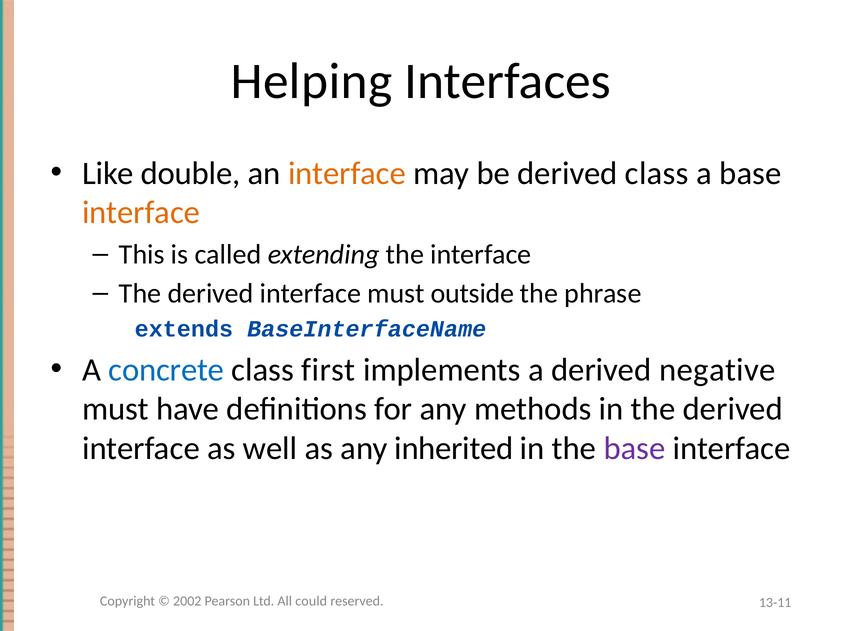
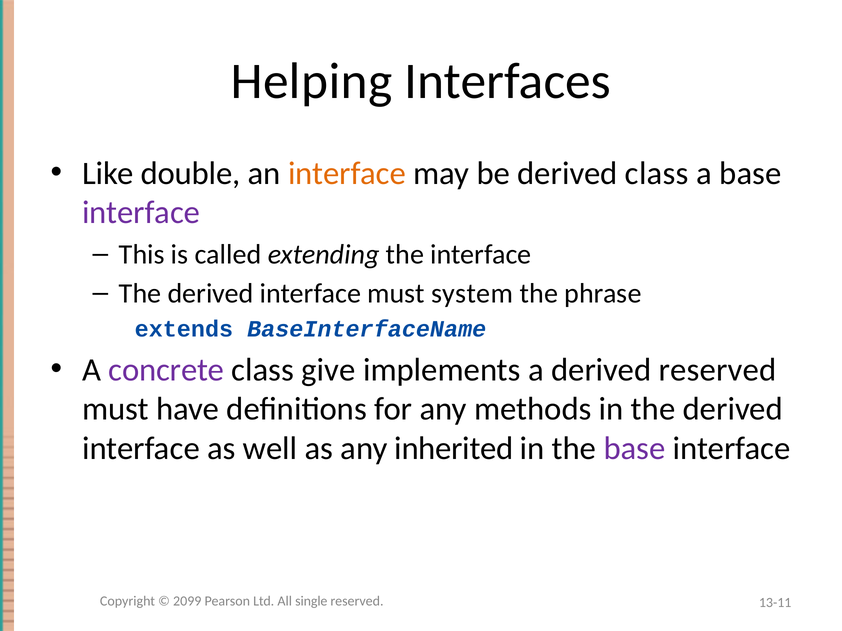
interface at (141, 213) colour: orange -> purple
outside: outside -> system
concrete colour: blue -> purple
first: first -> give
derived negative: negative -> reserved
2002: 2002 -> 2099
could: could -> single
